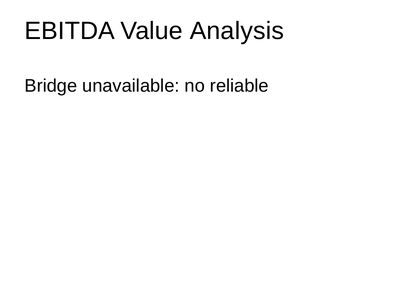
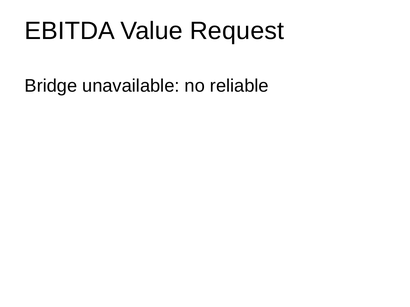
Analysis: Analysis -> Request
